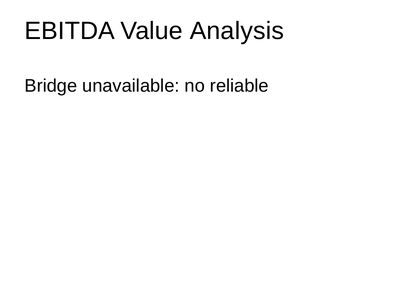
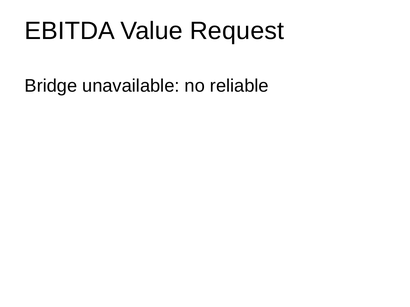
Analysis: Analysis -> Request
